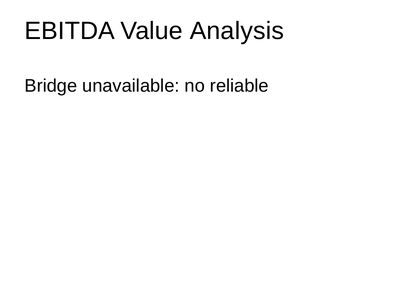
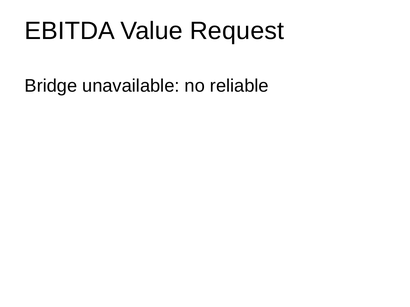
Analysis: Analysis -> Request
